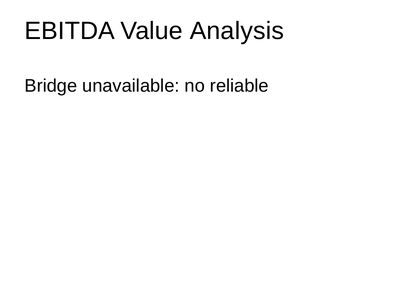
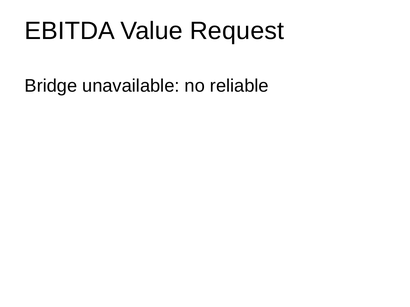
Analysis: Analysis -> Request
